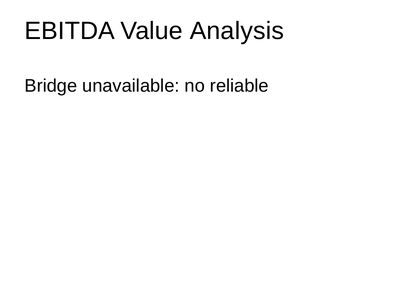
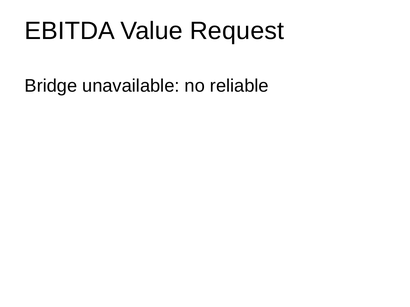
Analysis: Analysis -> Request
